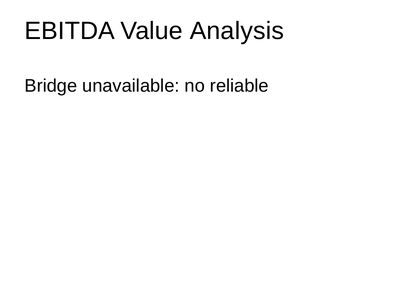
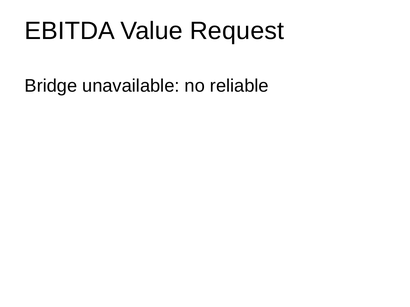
Analysis: Analysis -> Request
